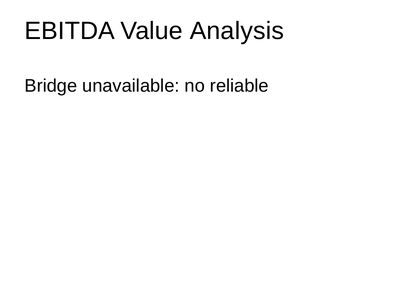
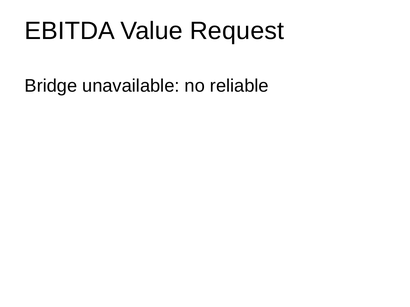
Analysis: Analysis -> Request
